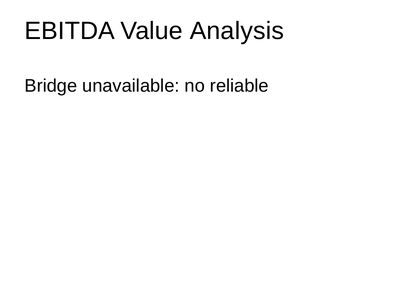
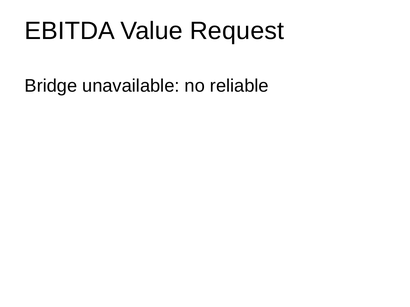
Analysis: Analysis -> Request
